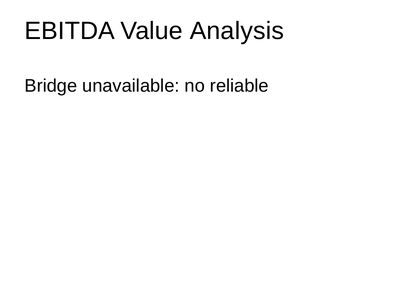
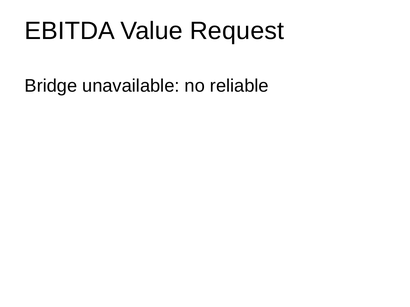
Analysis: Analysis -> Request
